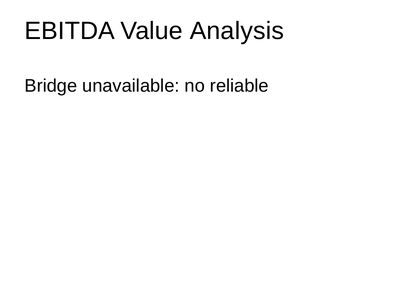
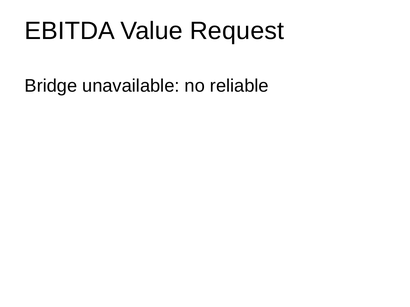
Analysis: Analysis -> Request
